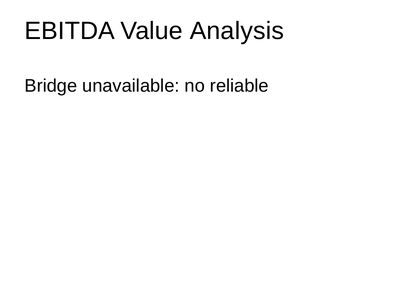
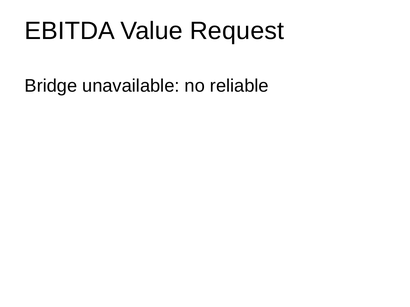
Analysis: Analysis -> Request
